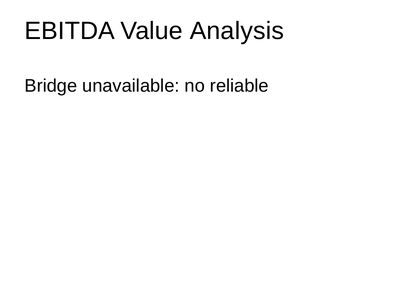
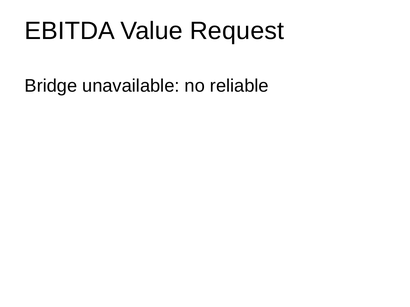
Analysis: Analysis -> Request
